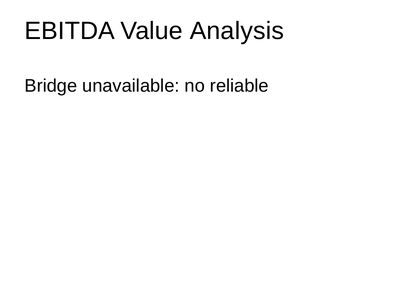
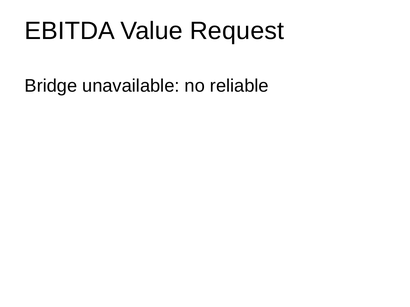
Analysis: Analysis -> Request
